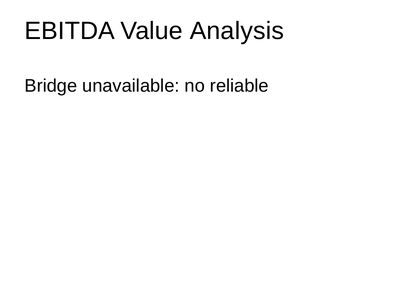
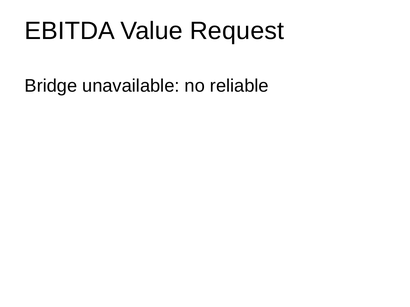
Analysis: Analysis -> Request
